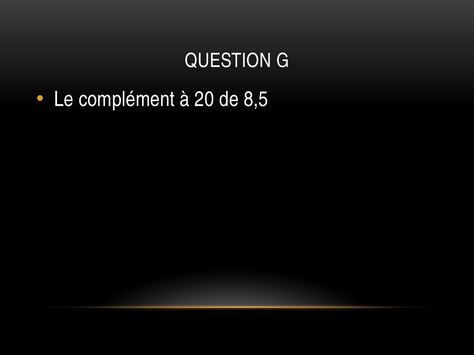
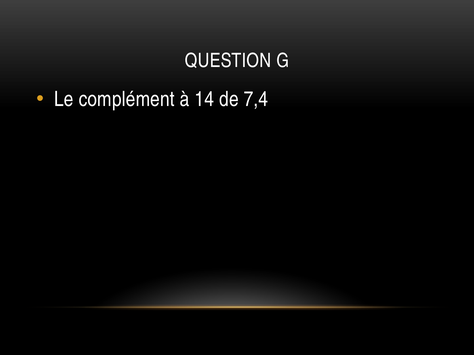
20: 20 -> 14
8,5: 8,5 -> 7,4
